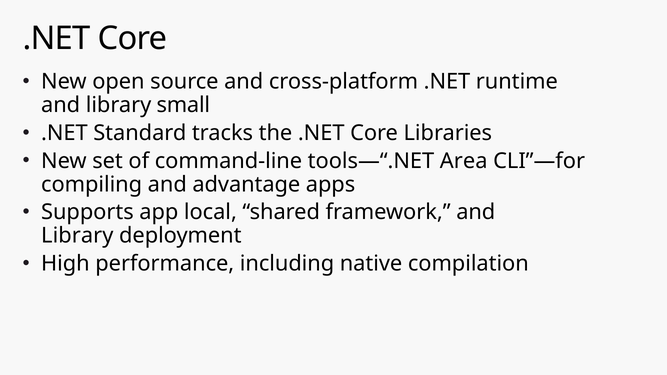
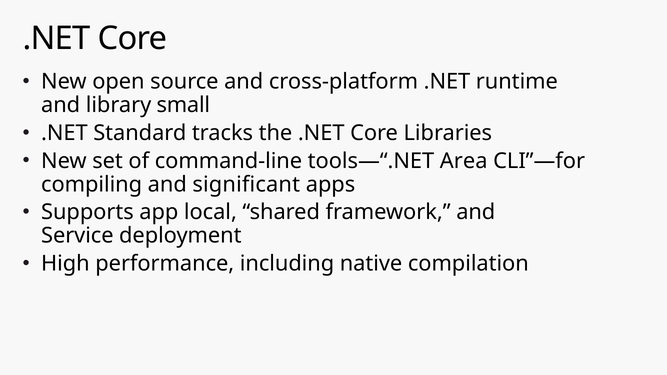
advantage: advantage -> significant
Library at (77, 236): Library -> Service
